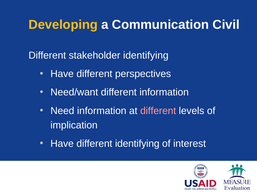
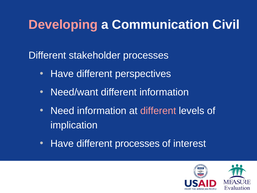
Developing colour: yellow -> pink
stakeholder identifying: identifying -> processes
different identifying: identifying -> processes
